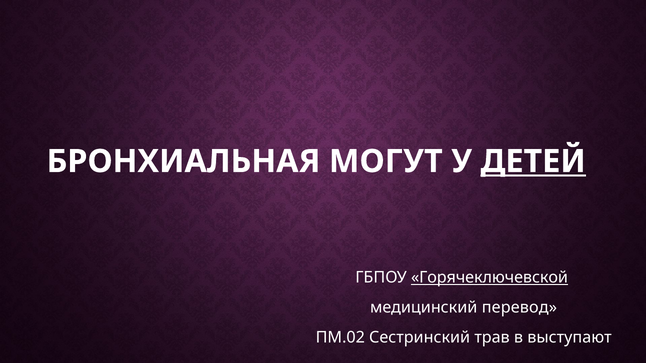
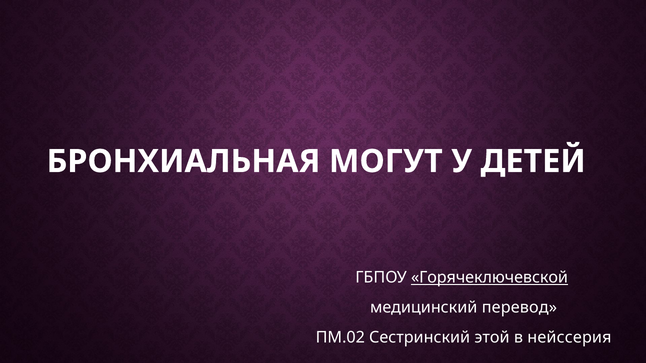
ДЕТЕЙ underline: present -> none
трав: трав -> этой
выступают: выступают -> нейссерия
